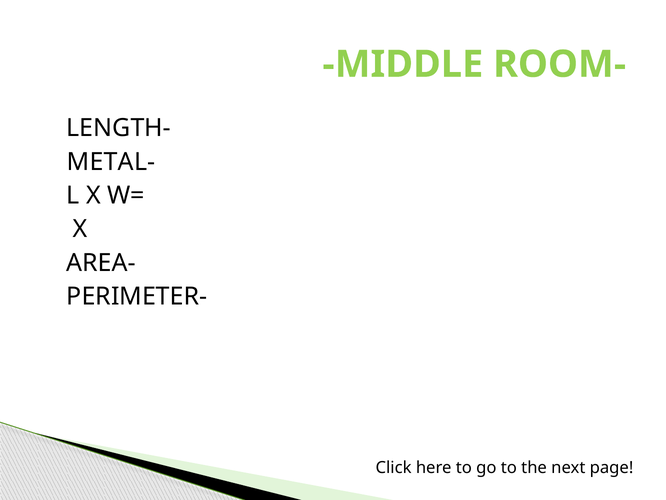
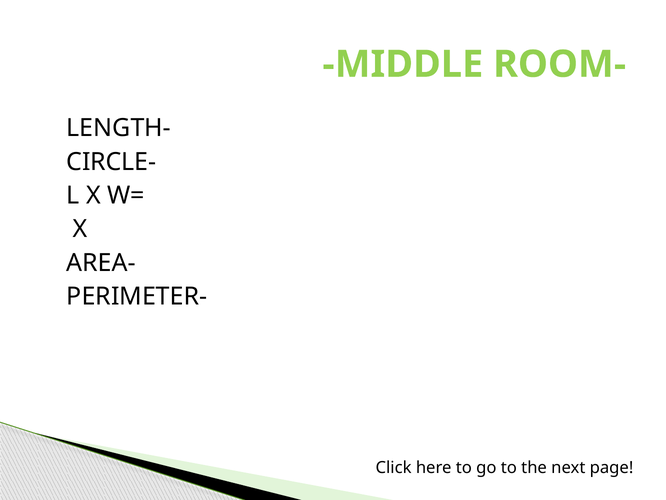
METAL-: METAL- -> CIRCLE-
